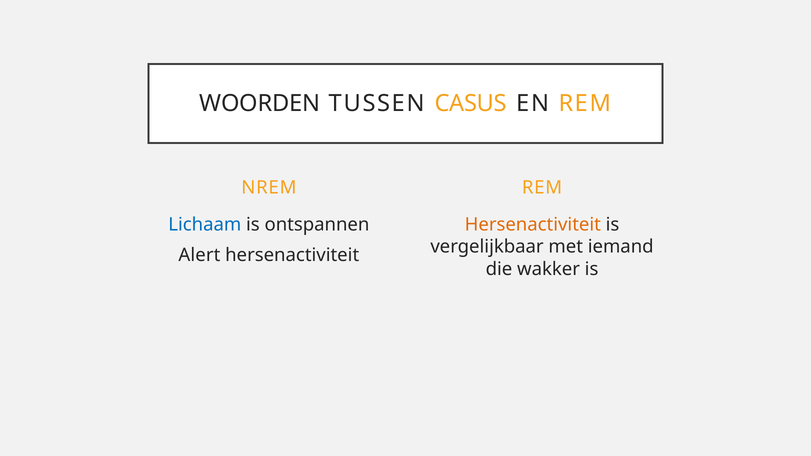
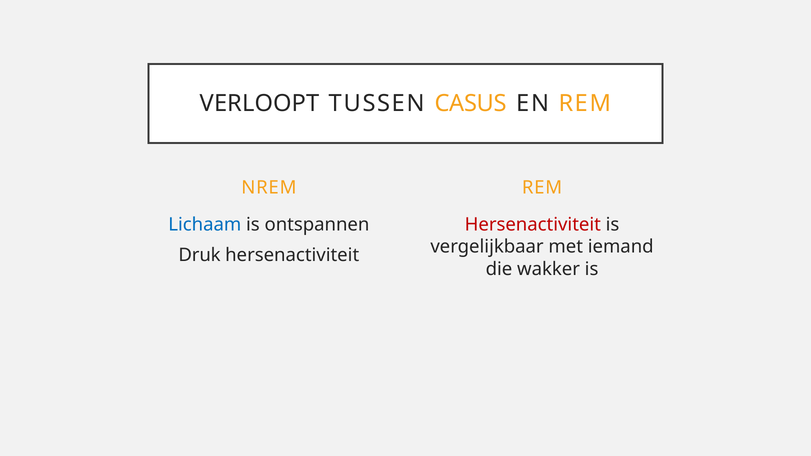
WOORDEN: WOORDEN -> VERLOOPT
Hersenactiviteit at (533, 225) colour: orange -> red
Alert: Alert -> Druk
